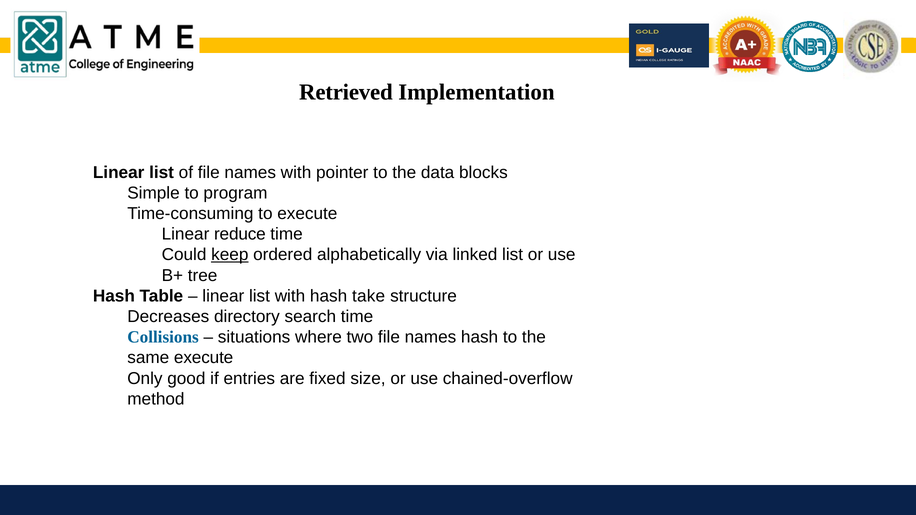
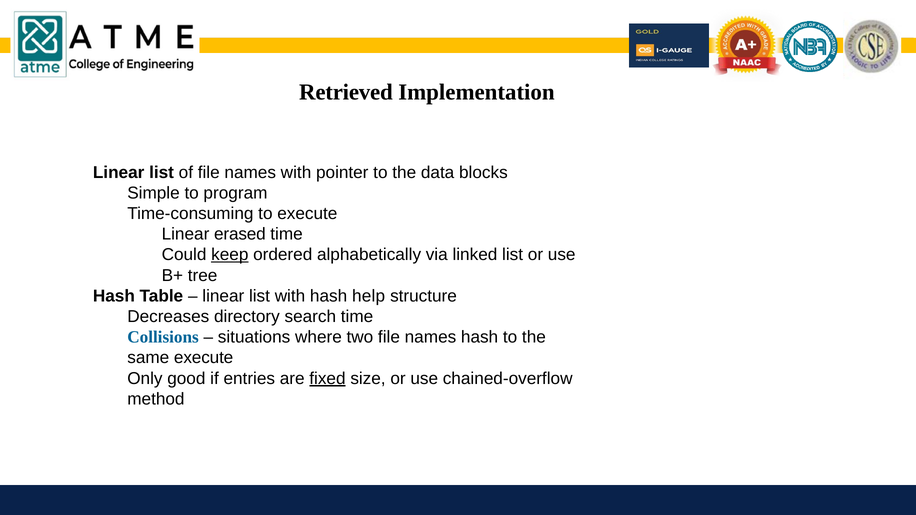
reduce: reduce -> erased
take: take -> help
fixed underline: none -> present
